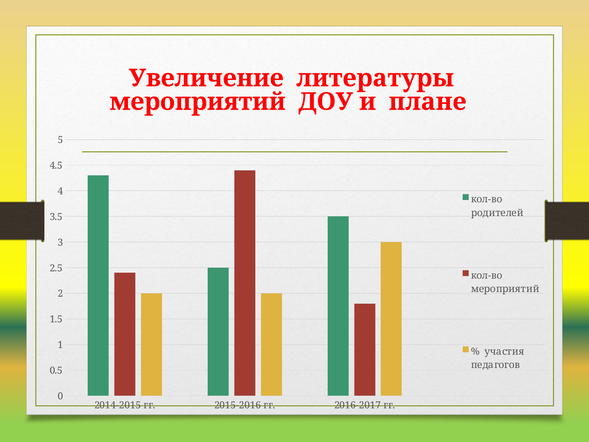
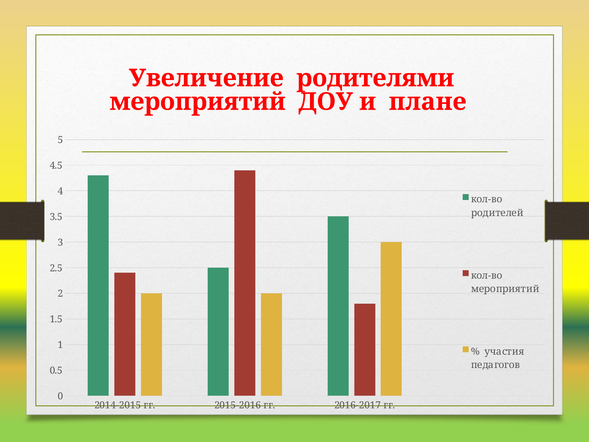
литературы: литературы -> родителями
